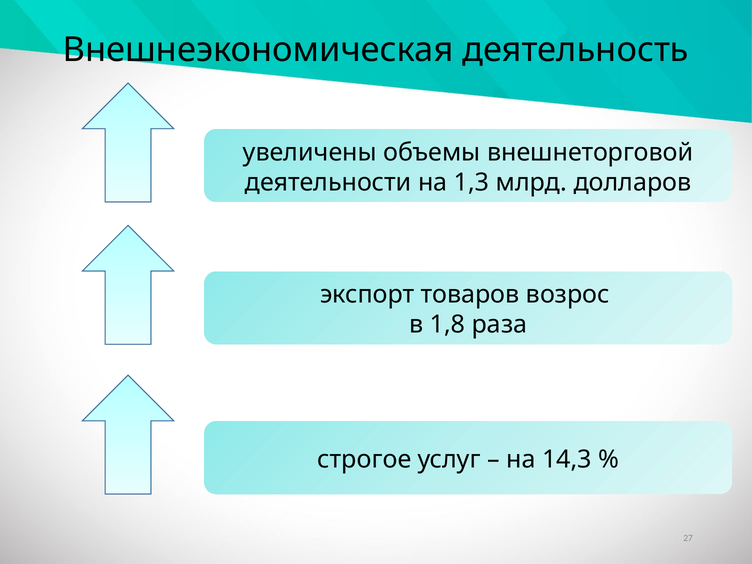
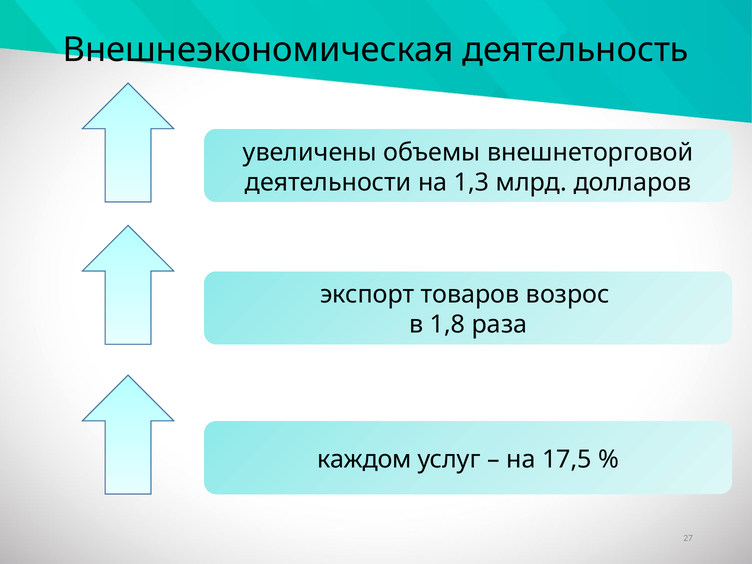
строгое: строгое -> каждом
14,3: 14,3 -> 17,5
